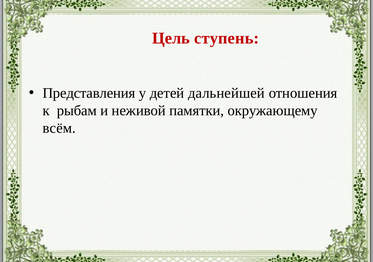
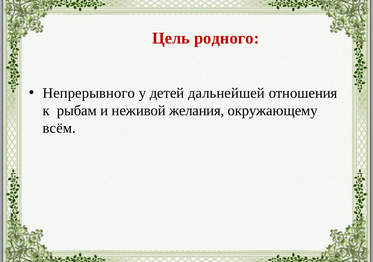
ступень: ступень -> родного
Представления: Представления -> Непрерывного
памятки: памятки -> желания
